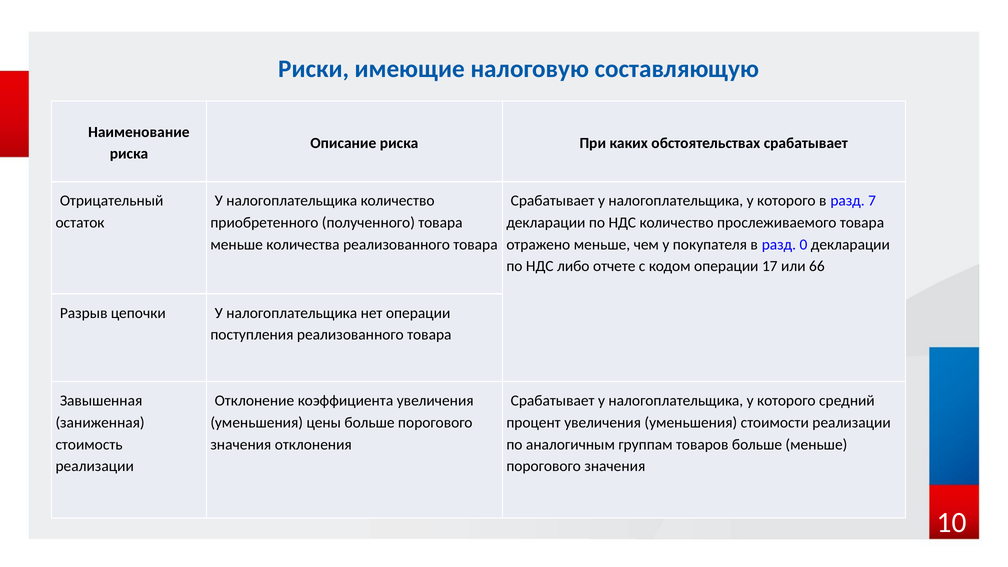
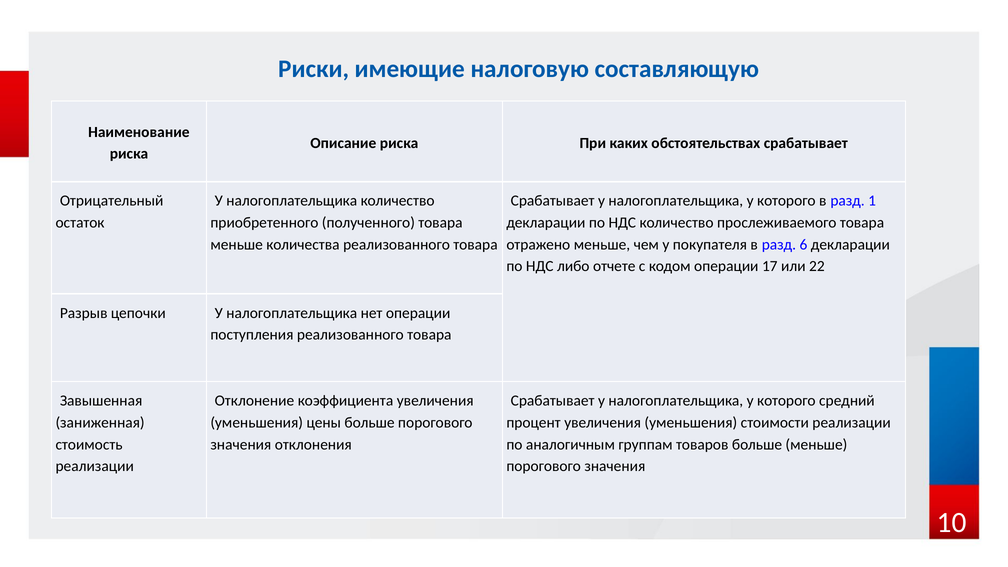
7: 7 -> 1
0: 0 -> 6
66: 66 -> 22
